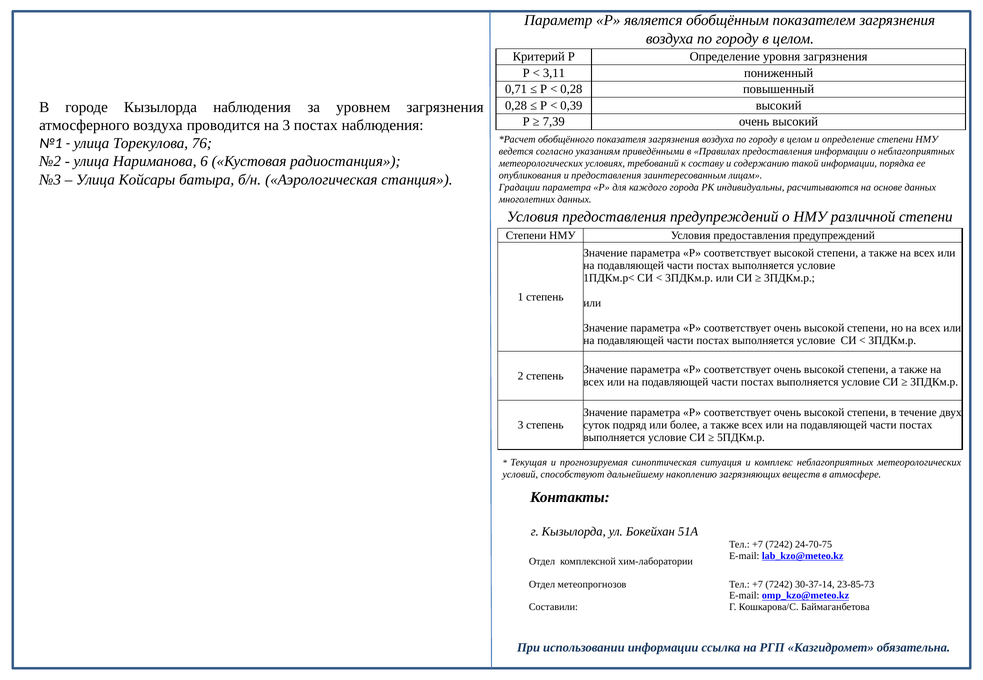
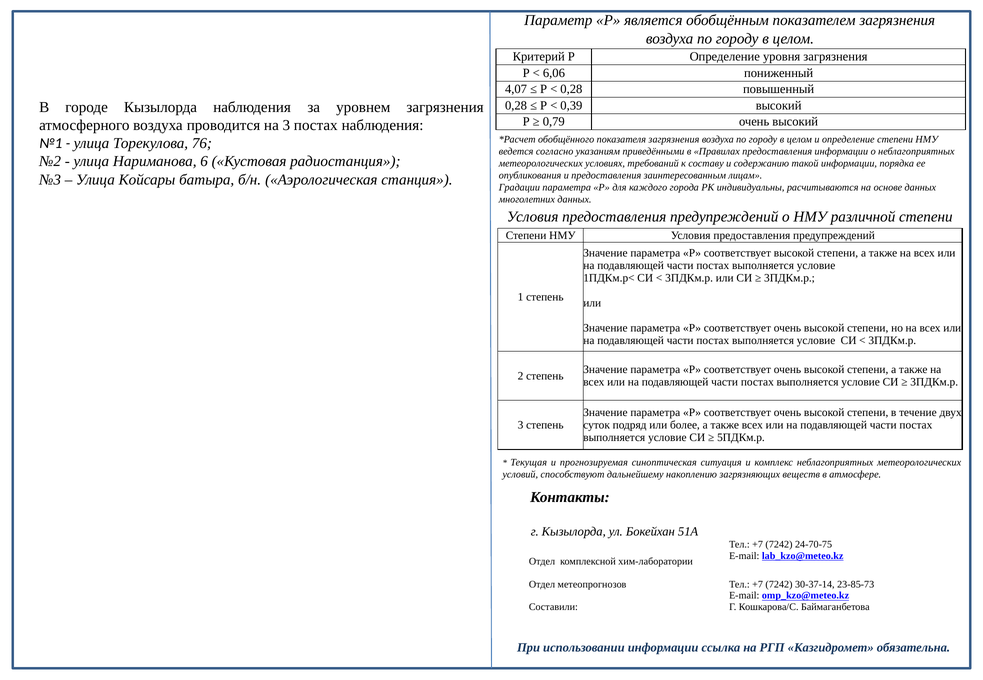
3,11: 3,11 -> 6,06
0,71: 0,71 -> 4,07
7,39: 7,39 -> 0,79
